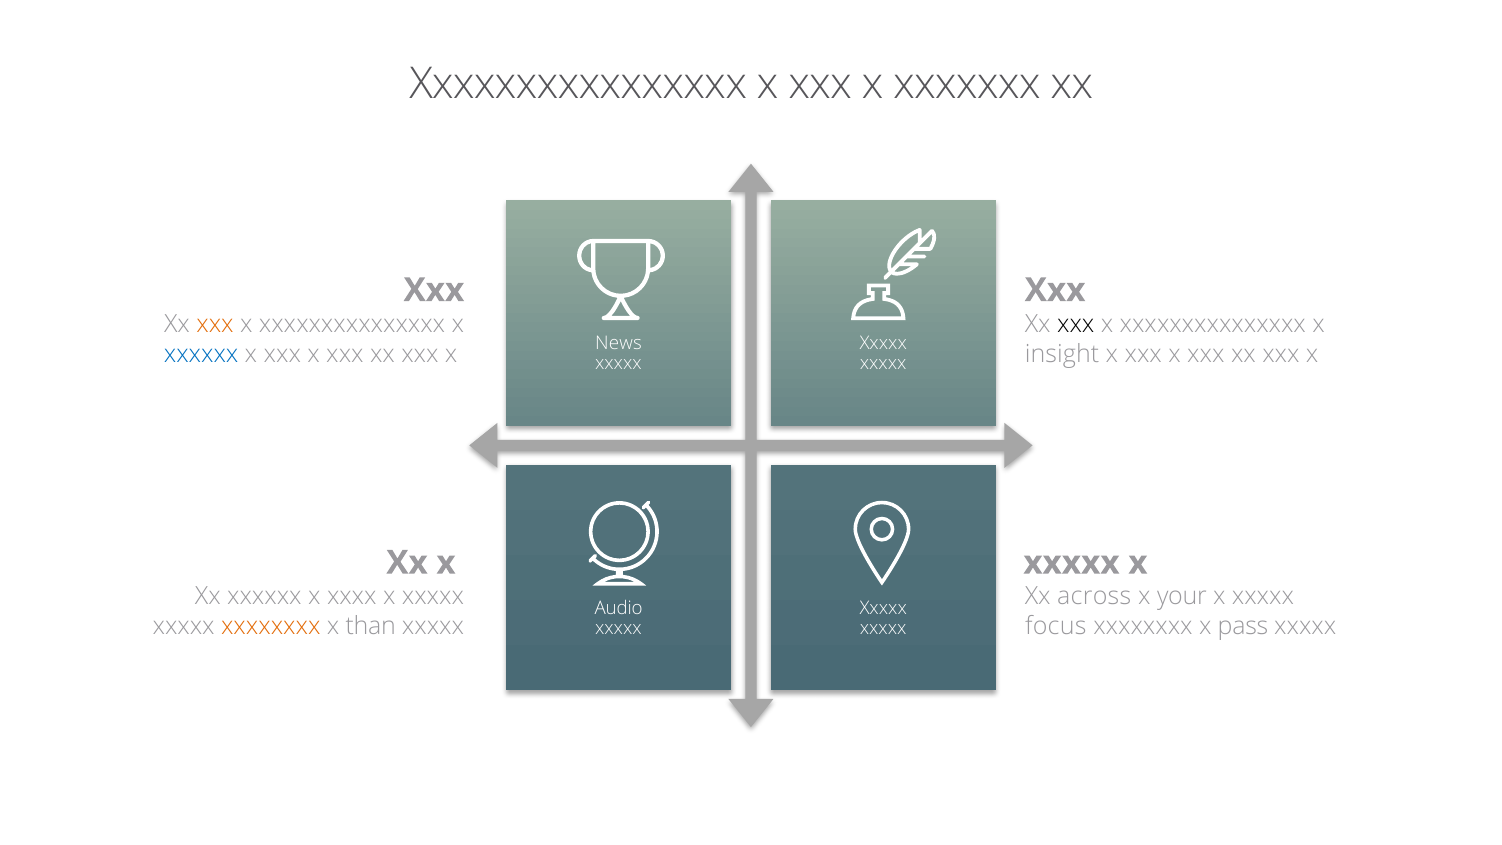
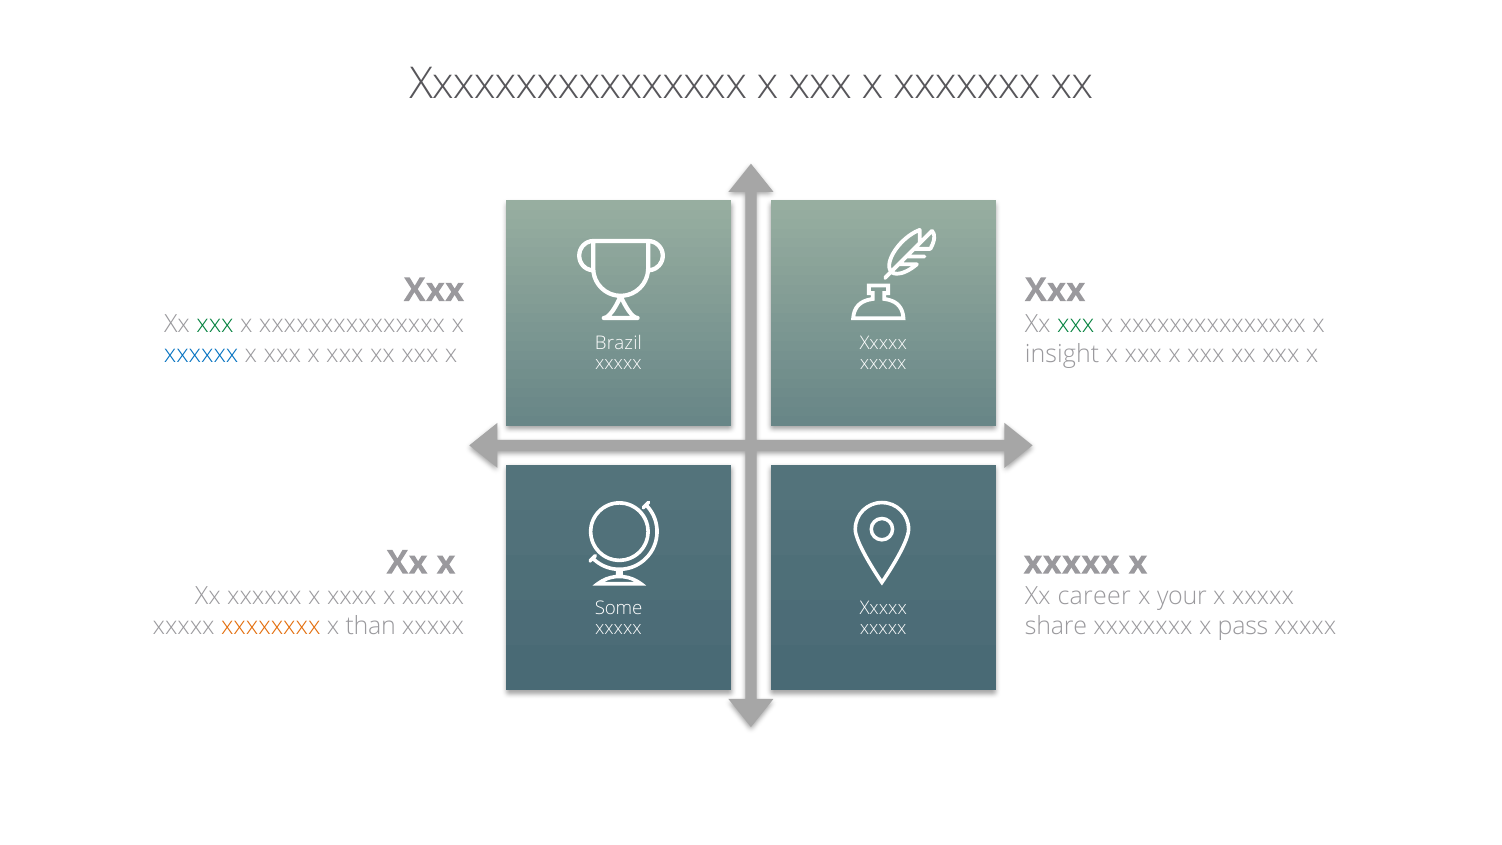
xxx at (215, 324) colour: orange -> green
xxx at (1076, 324) colour: black -> green
News: News -> Brazil
across: across -> career
Audio: Audio -> Some
focus: focus -> share
